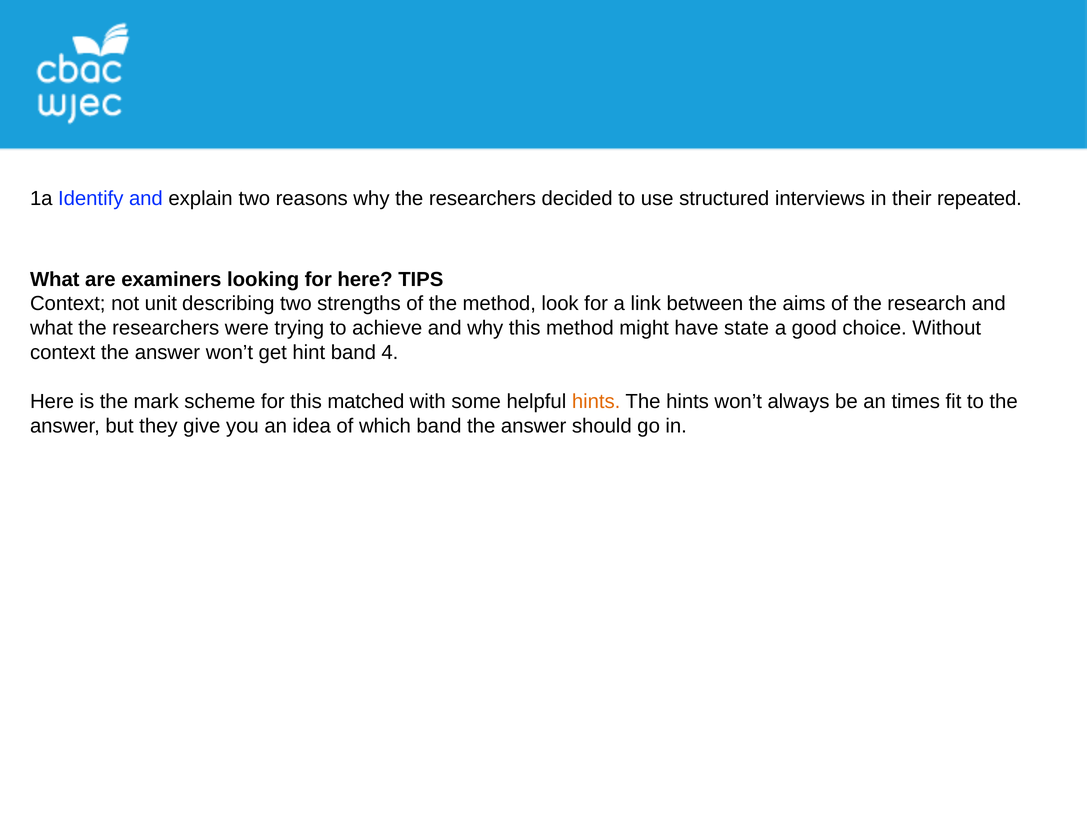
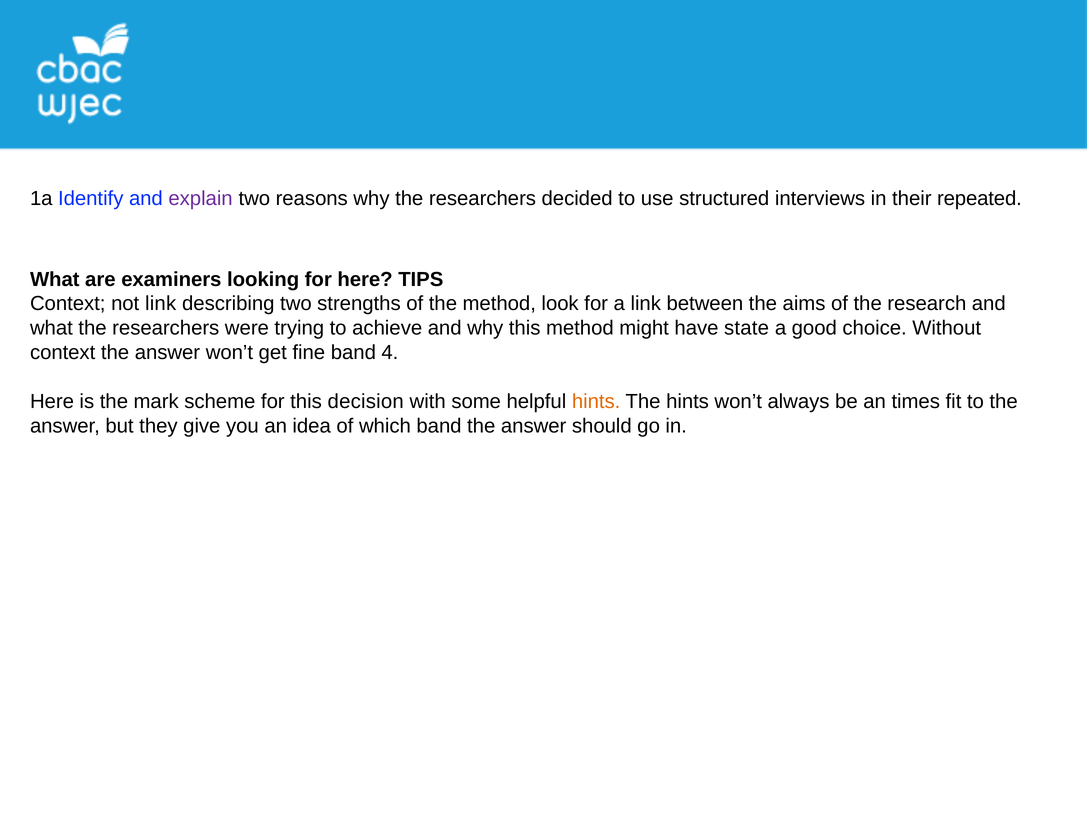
explain colour: black -> purple
not unit: unit -> link
hint: hint -> fine
matched: matched -> decision
